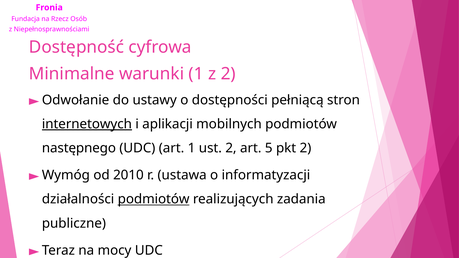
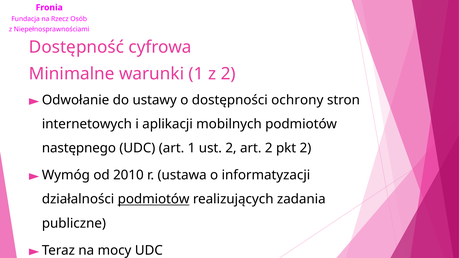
pełniącą: pełniącą -> ochrony
internetowych underline: present -> none
art 5: 5 -> 2
